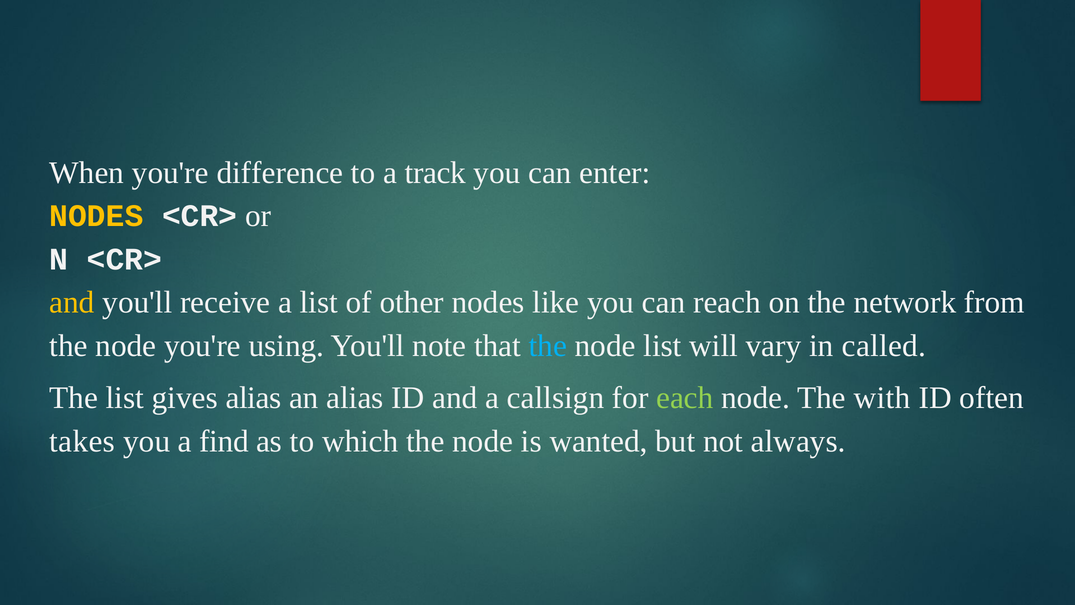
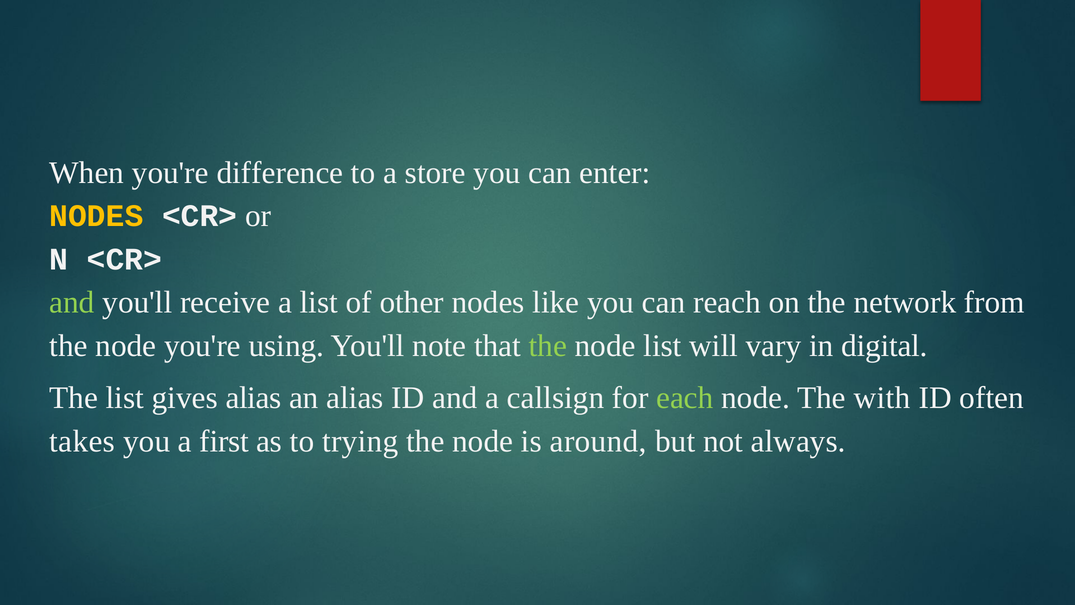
track: track -> store
and at (72, 302) colour: yellow -> light green
the at (548, 346) colour: light blue -> light green
called: called -> digital
find: find -> first
which: which -> trying
wanted: wanted -> around
